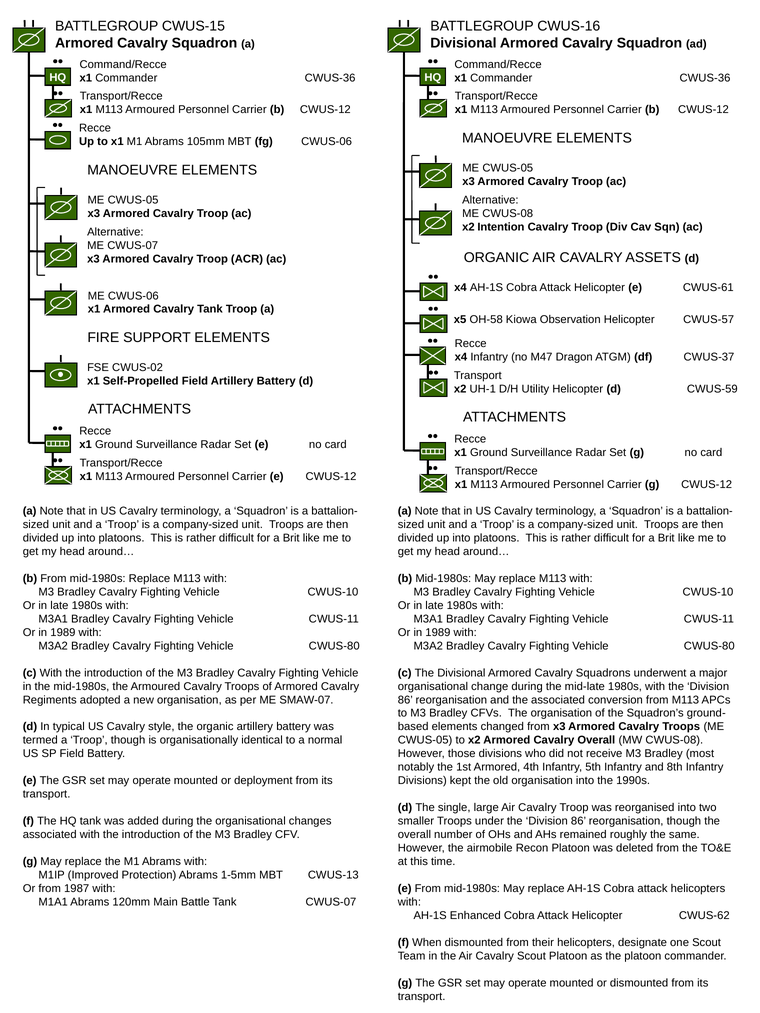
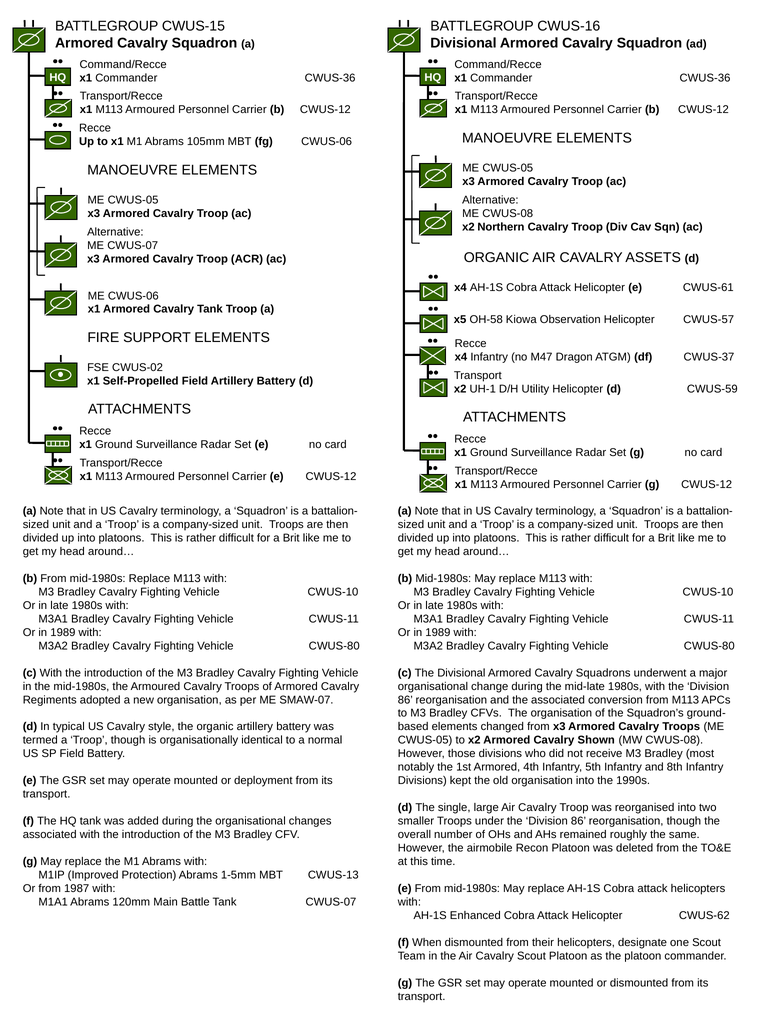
Intention: Intention -> Northern
Cavalry Overall: Overall -> Shown
